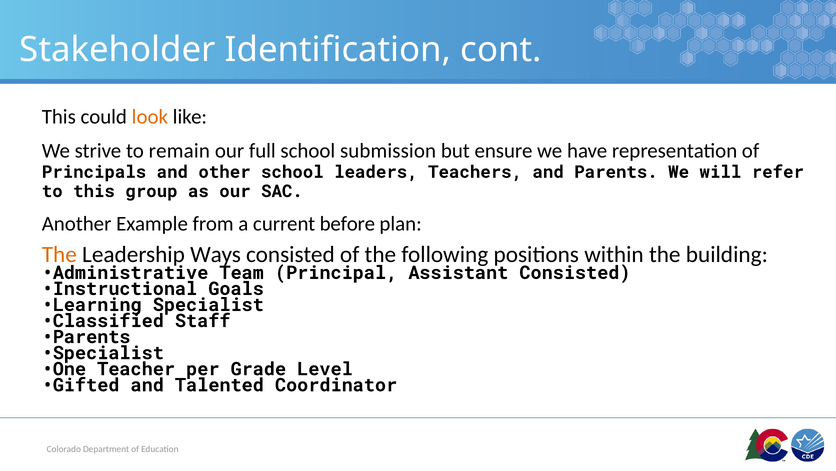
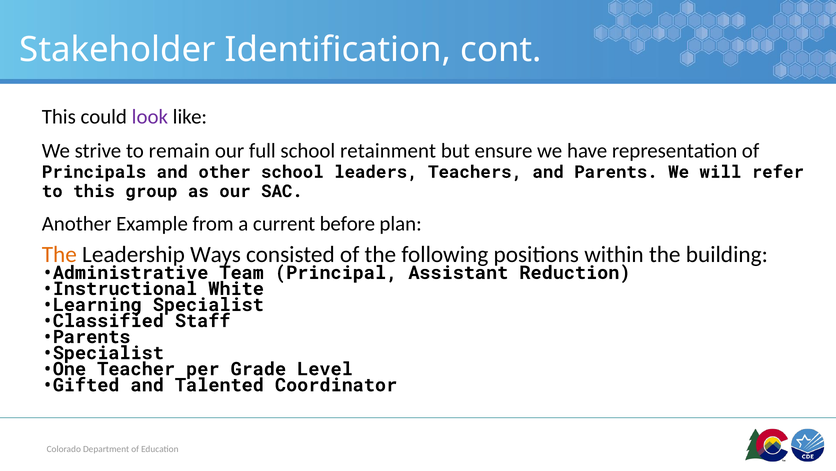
look colour: orange -> purple
submission: submission -> retainment
Assistant Consisted: Consisted -> Reduction
Goals: Goals -> White
